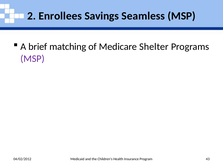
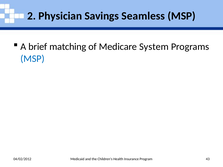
Enrollees: Enrollees -> Physician
Shelter: Shelter -> System
MSP at (32, 59) colour: purple -> blue
